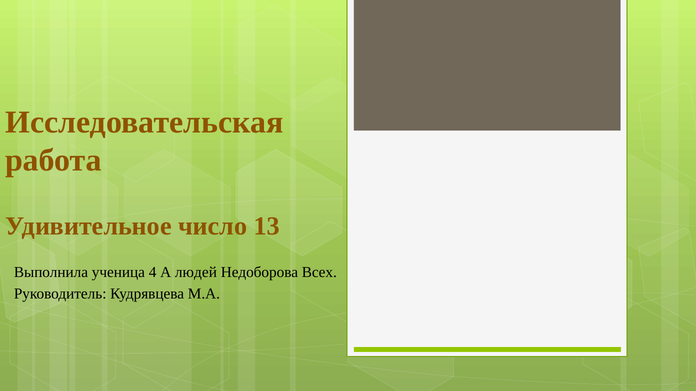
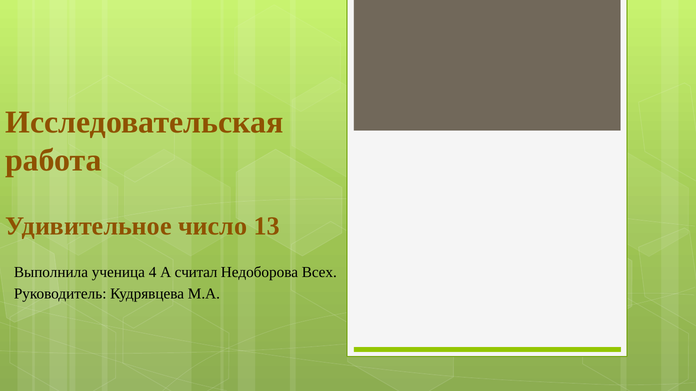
людей: людей -> считал
